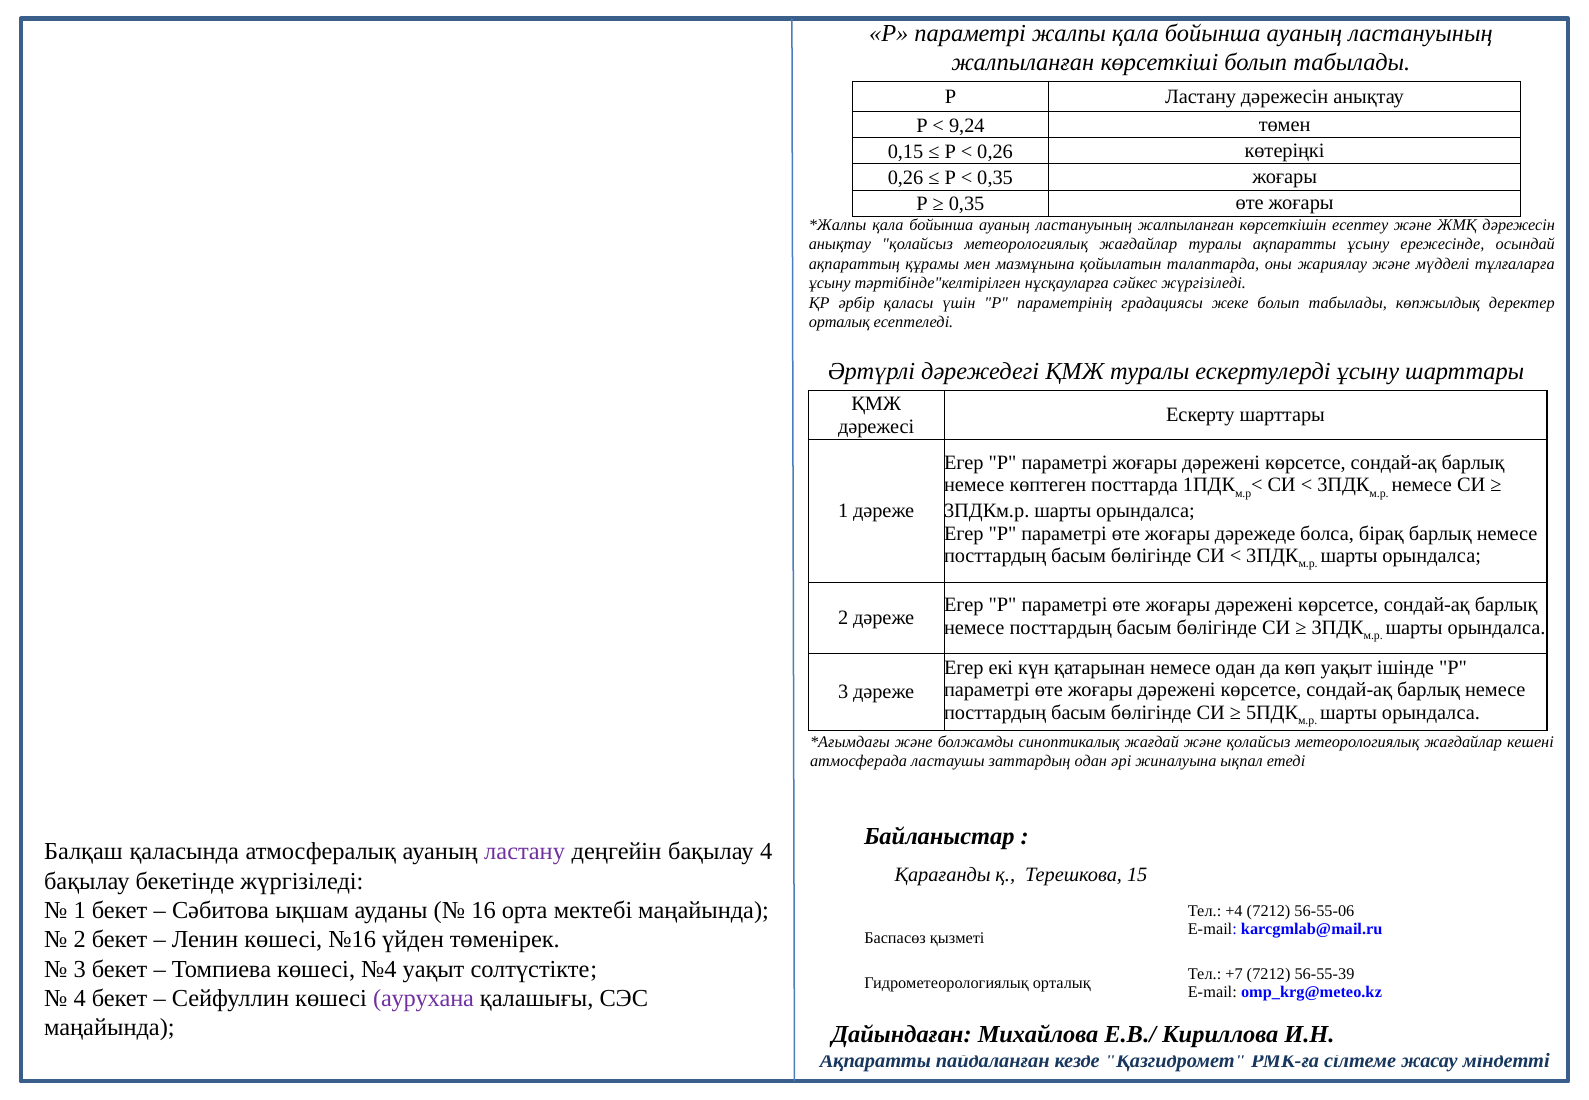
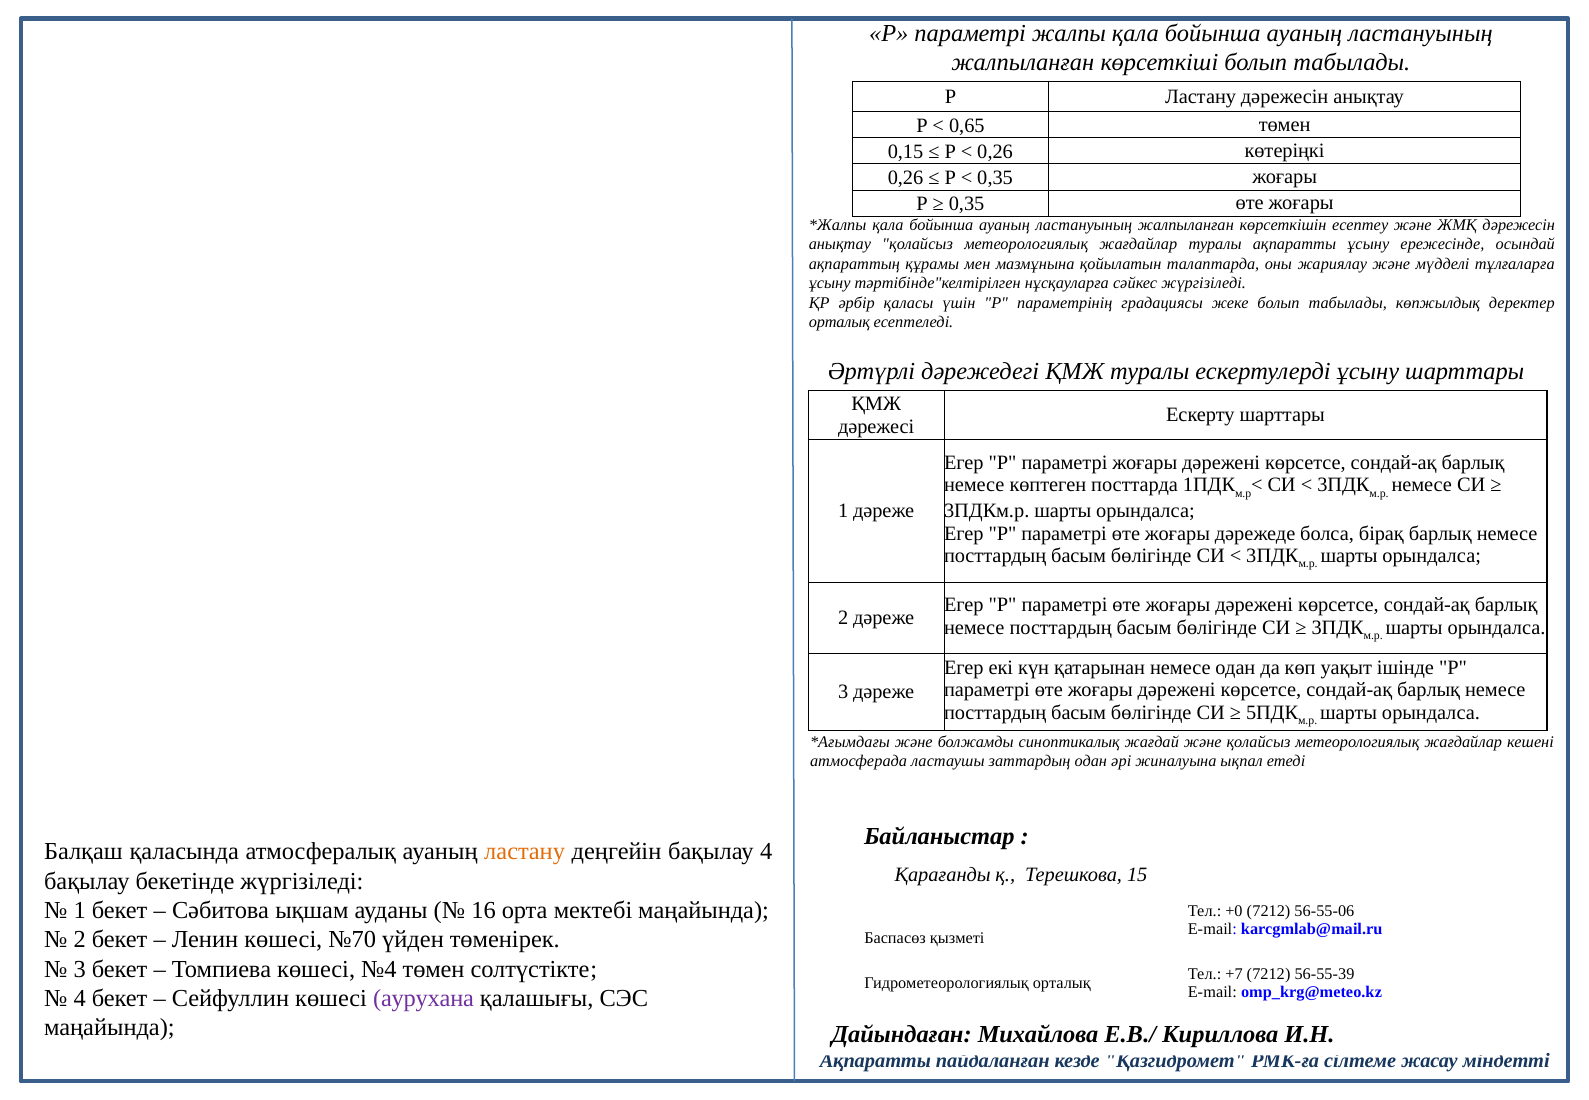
9,24: 9,24 -> 0,65
ластану at (525, 852) colour: purple -> orange
+4: +4 -> +0
№16: №16 -> №70
№4 уақыт: уақыт -> төмен
